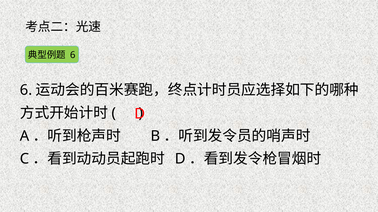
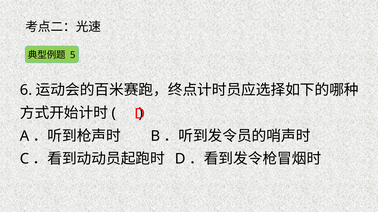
6 at (73, 55): 6 -> 5
